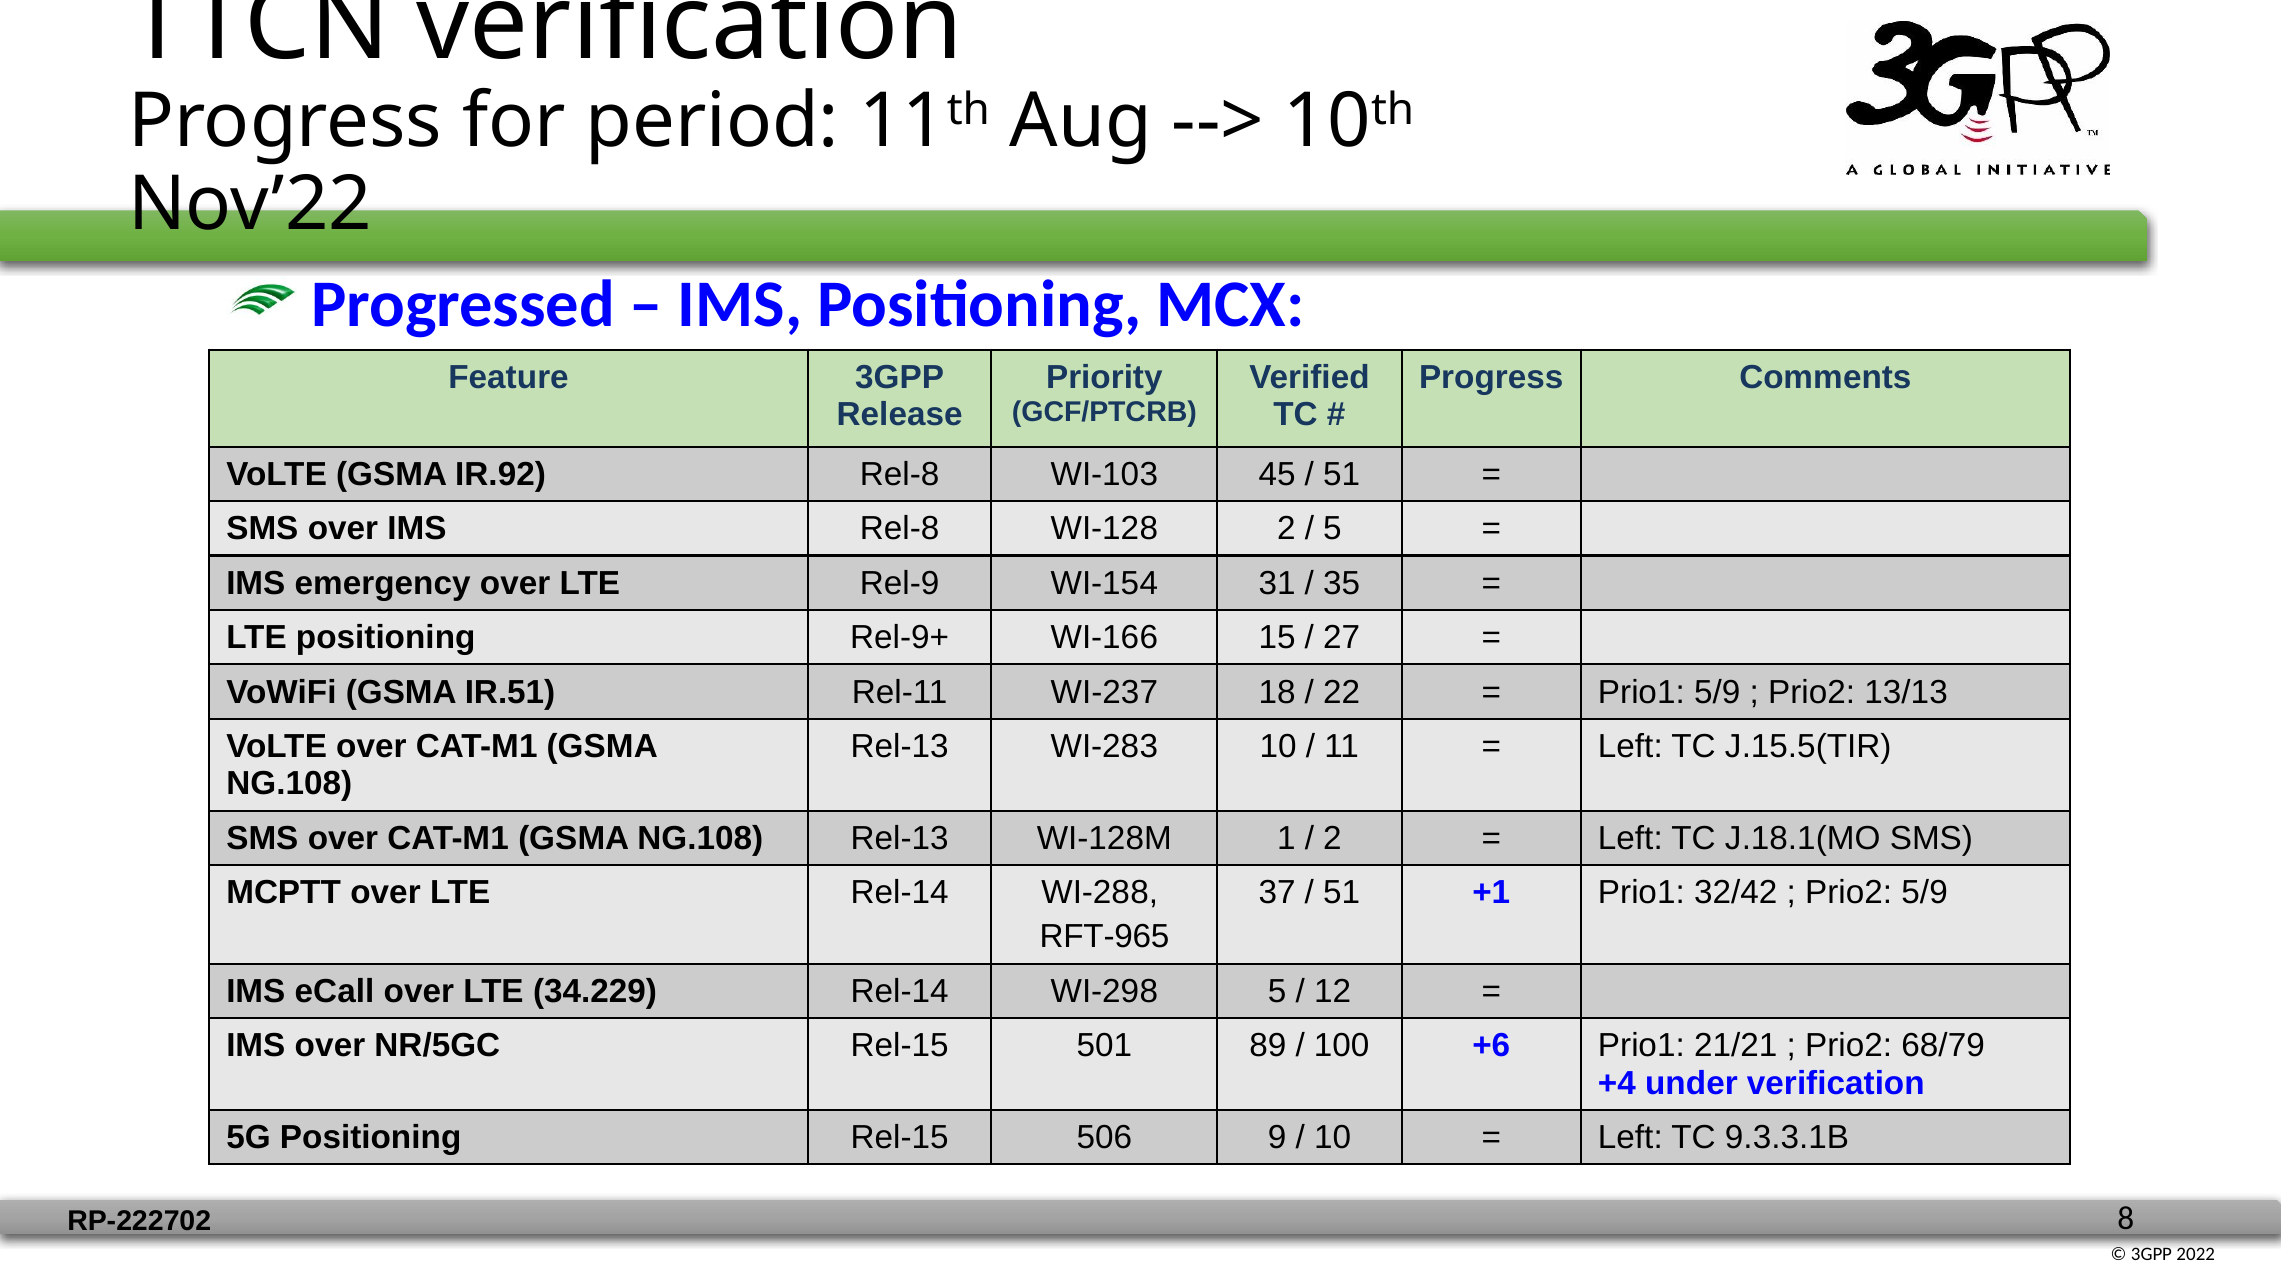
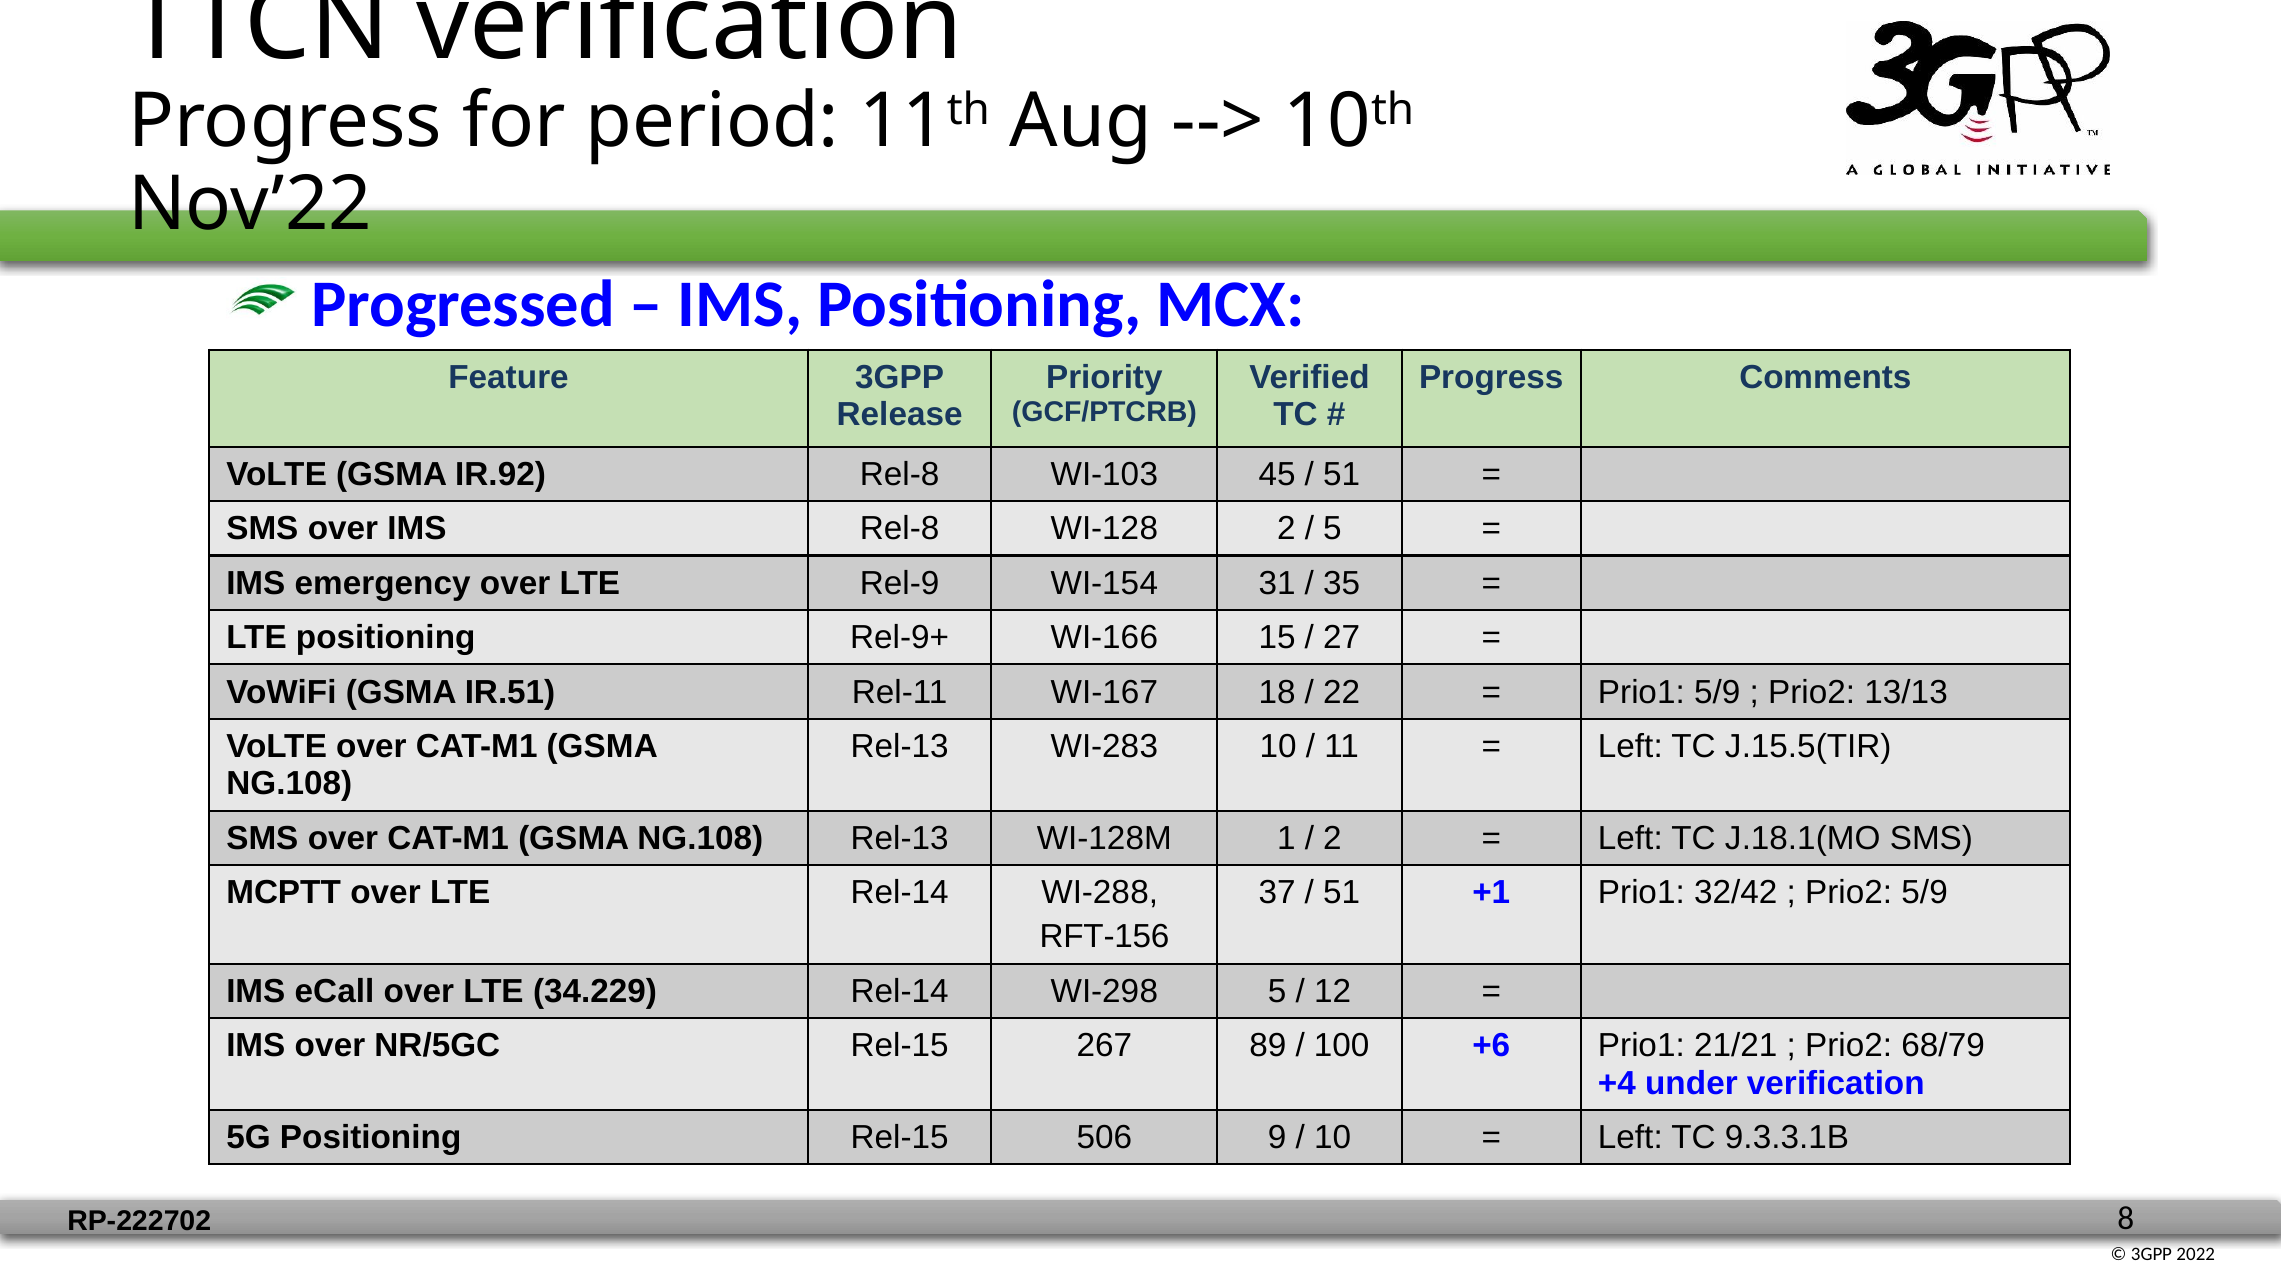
WI-237: WI-237 -> WI-167
RFT-965: RFT-965 -> RFT-156
501: 501 -> 267
